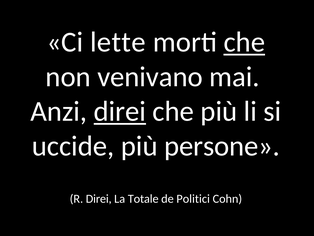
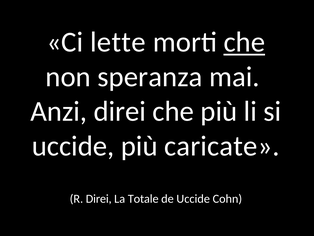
venivano: venivano -> speranza
direi at (120, 111) underline: present -> none
persone: persone -> caricate
de Politici: Politici -> Uccide
